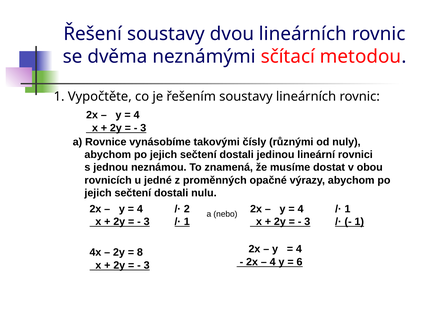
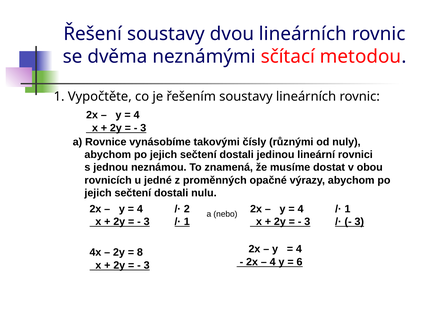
1 at (359, 221): 1 -> 3
